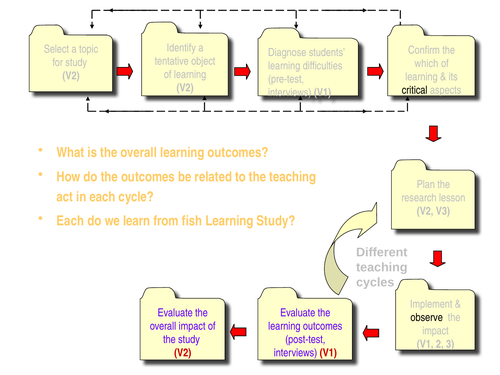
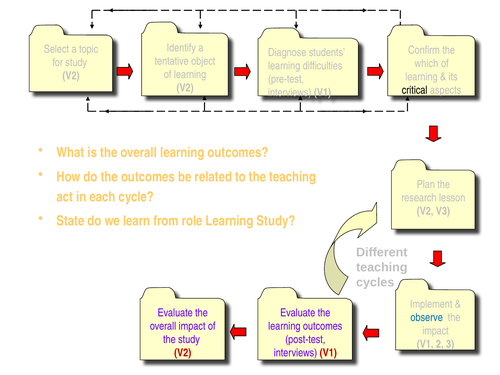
Each at (70, 221): Each -> State
fish: fish -> role
observe colour: black -> blue
